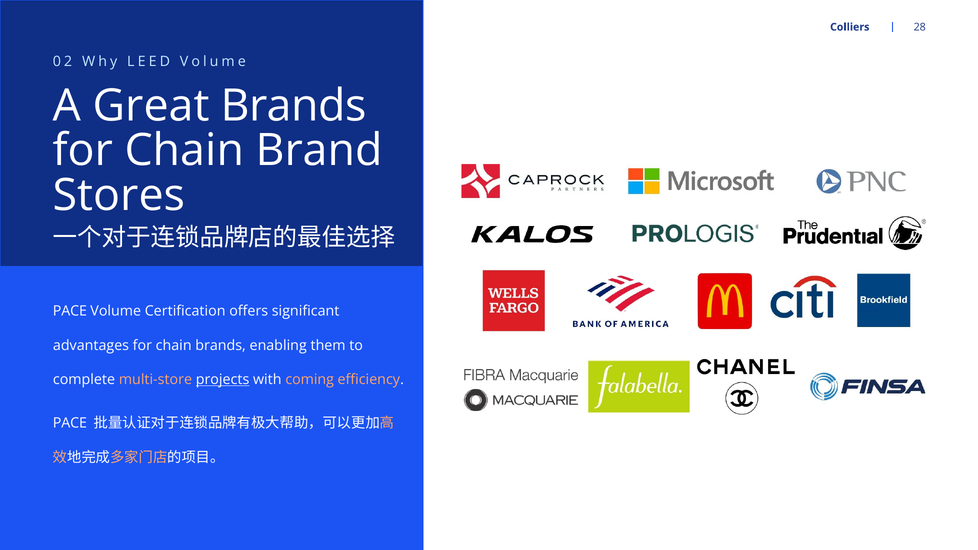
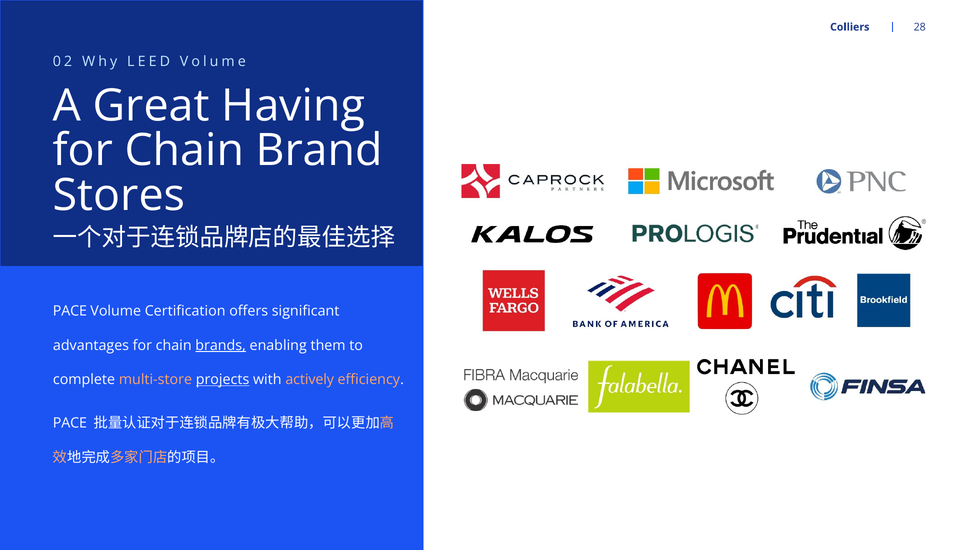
Great Brands: Brands -> Having
brands at (221, 345) underline: none -> present
coming: coming -> actively
